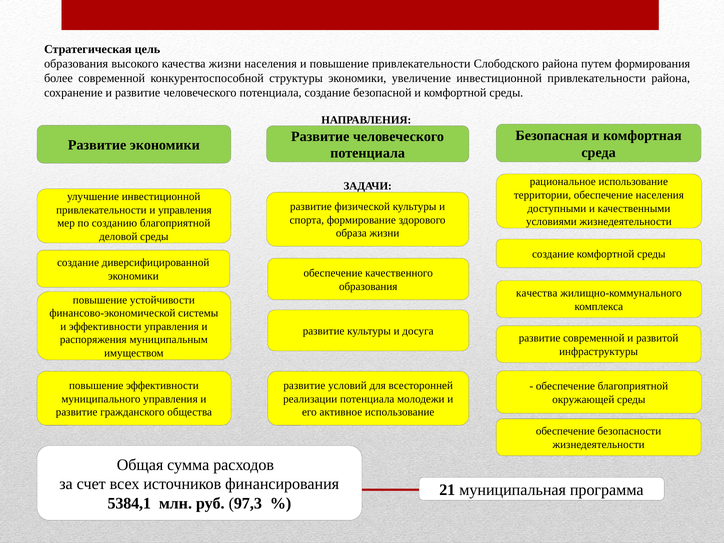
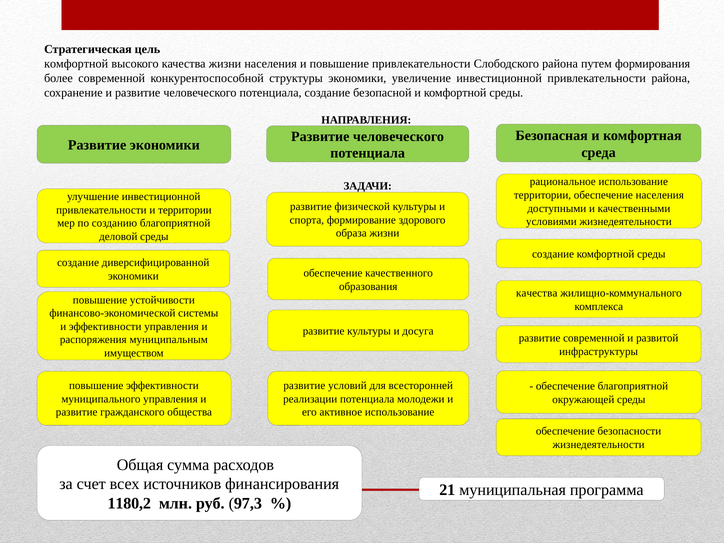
образования at (76, 64): образования -> комфортной
и управления: управления -> территории
5384,1: 5384,1 -> 1180,2
